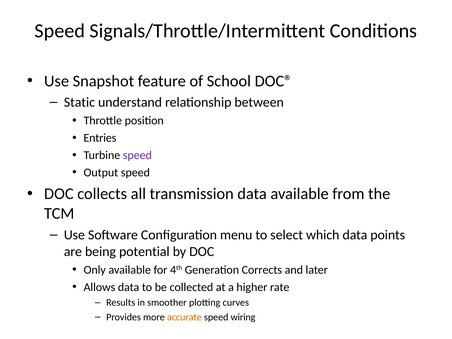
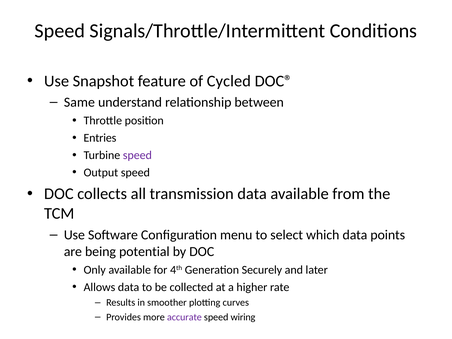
School: School -> Cycled
Static: Static -> Same
Corrects: Corrects -> Securely
accurate colour: orange -> purple
